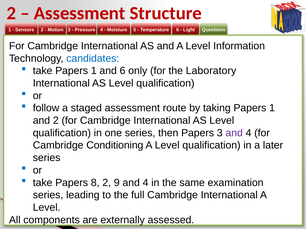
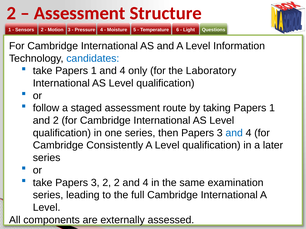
1 and 6: 6 -> 4
and at (234, 133) colour: purple -> blue
Conditioning: Conditioning -> Consistently
take Papers 8: 8 -> 3
2 9: 9 -> 2
